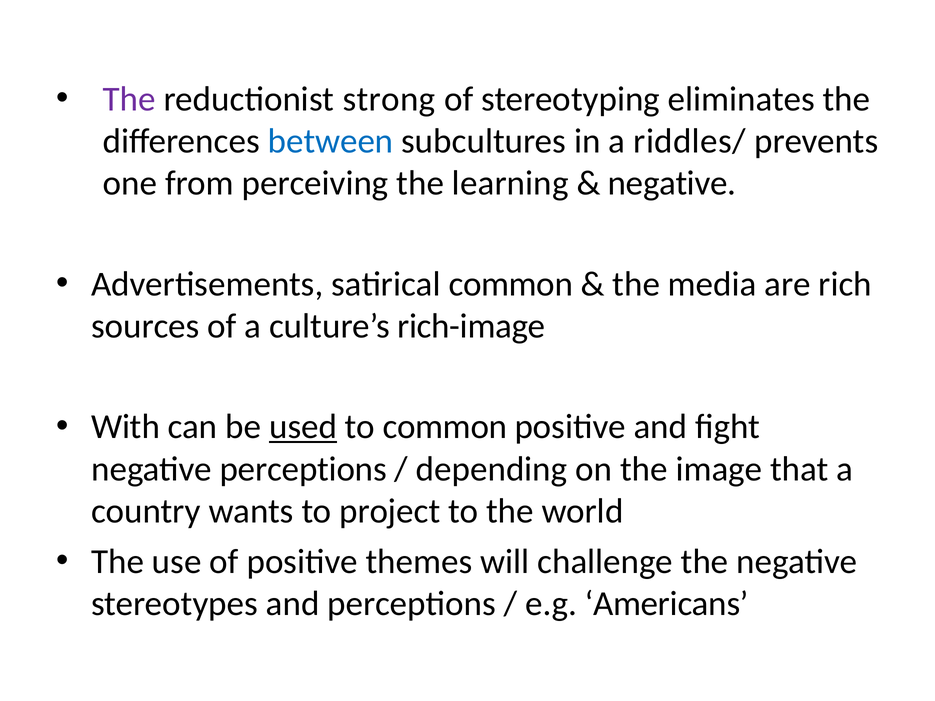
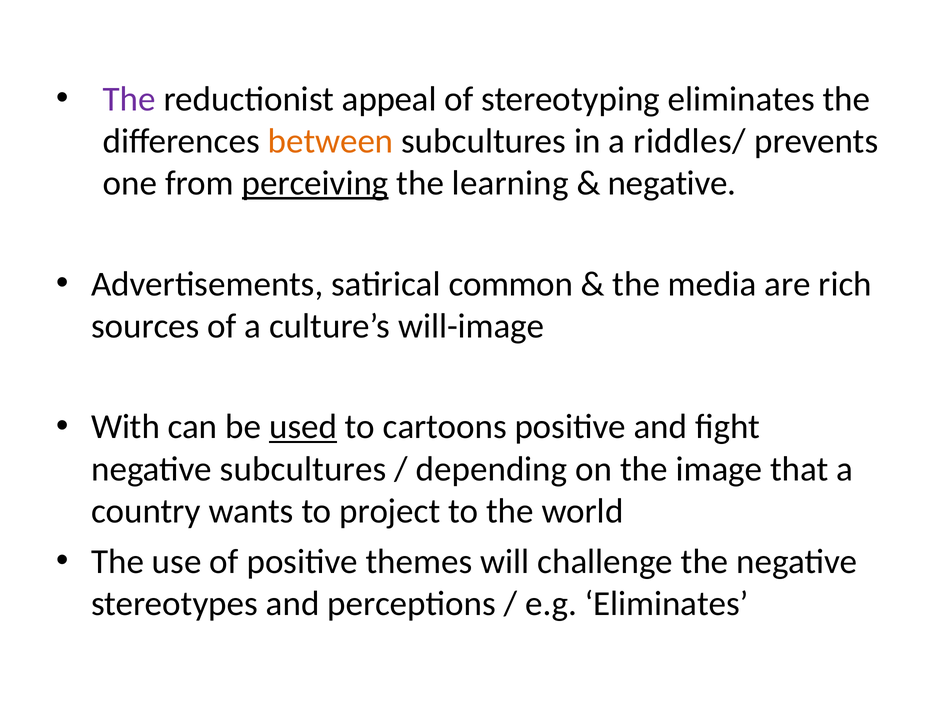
strong: strong -> appeal
between colour: blue -> orange
perceiving underline: none -> present
rich-image: rich-image -> will-image
to common: common -> cartoons
negative perceptions: perceptions -> subcultures
e.g Americans: Americans -> Eliminates
